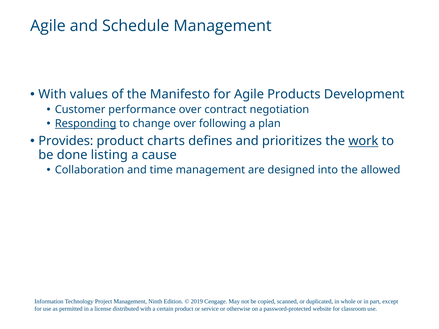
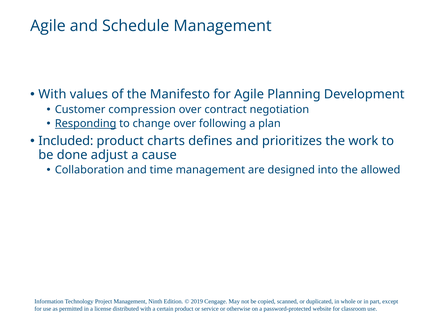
Products: Products -> Planning
performance: performance -> compression
Provides: Provides -> Included
work underline: present -> none
listing: listing -> adjust
